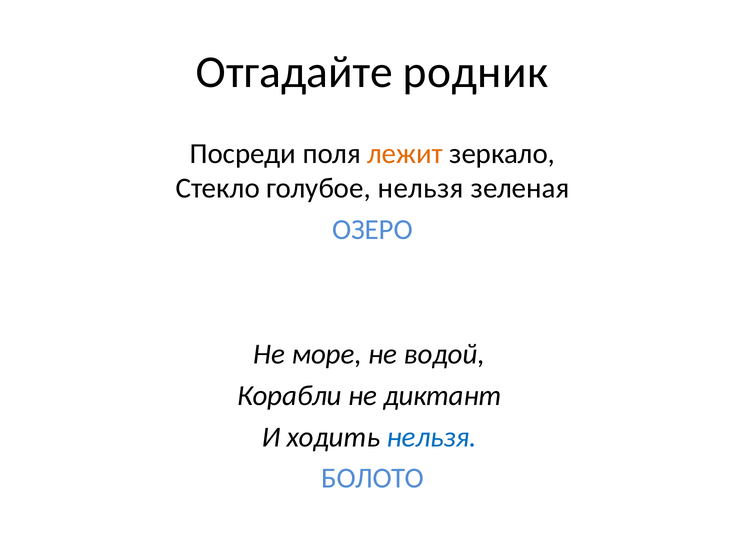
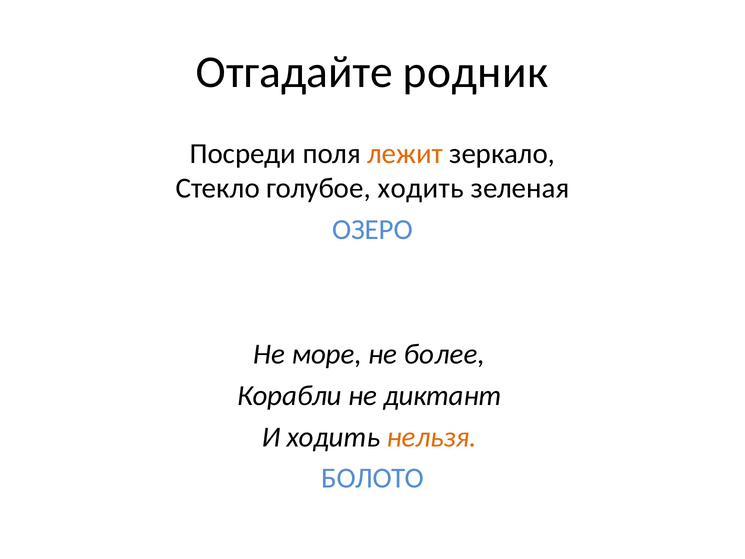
голубое нельзя: нельзя -> ходить
водой: водой -> более
нельзя at (432, 437) colour: blue -> orange
